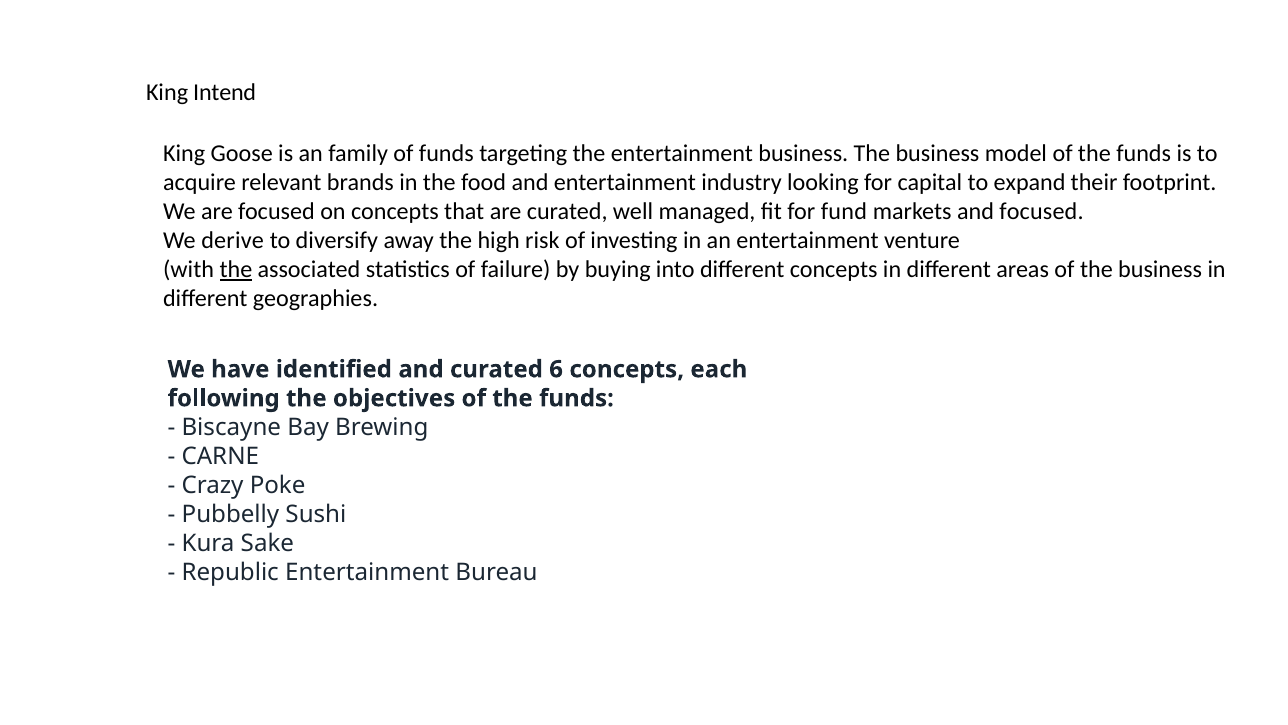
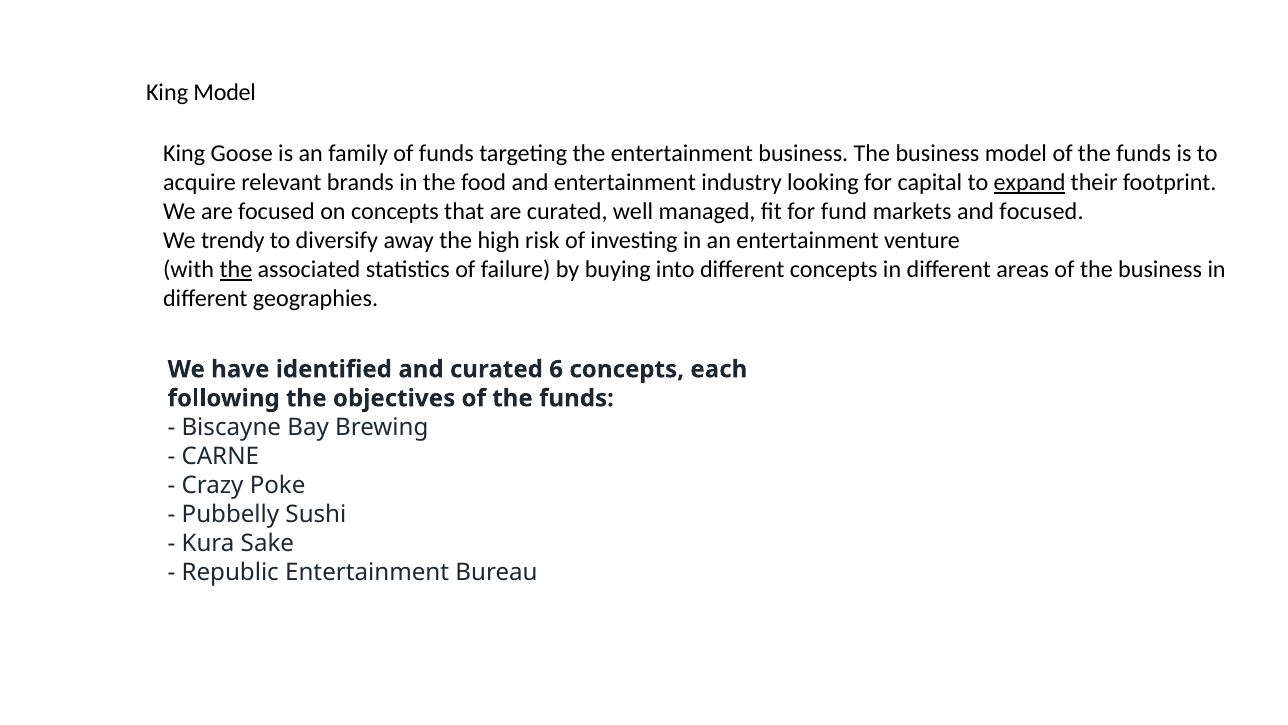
King Intend: Intend -> Model
expand underline: none -> present
derive: derive -> trendy
